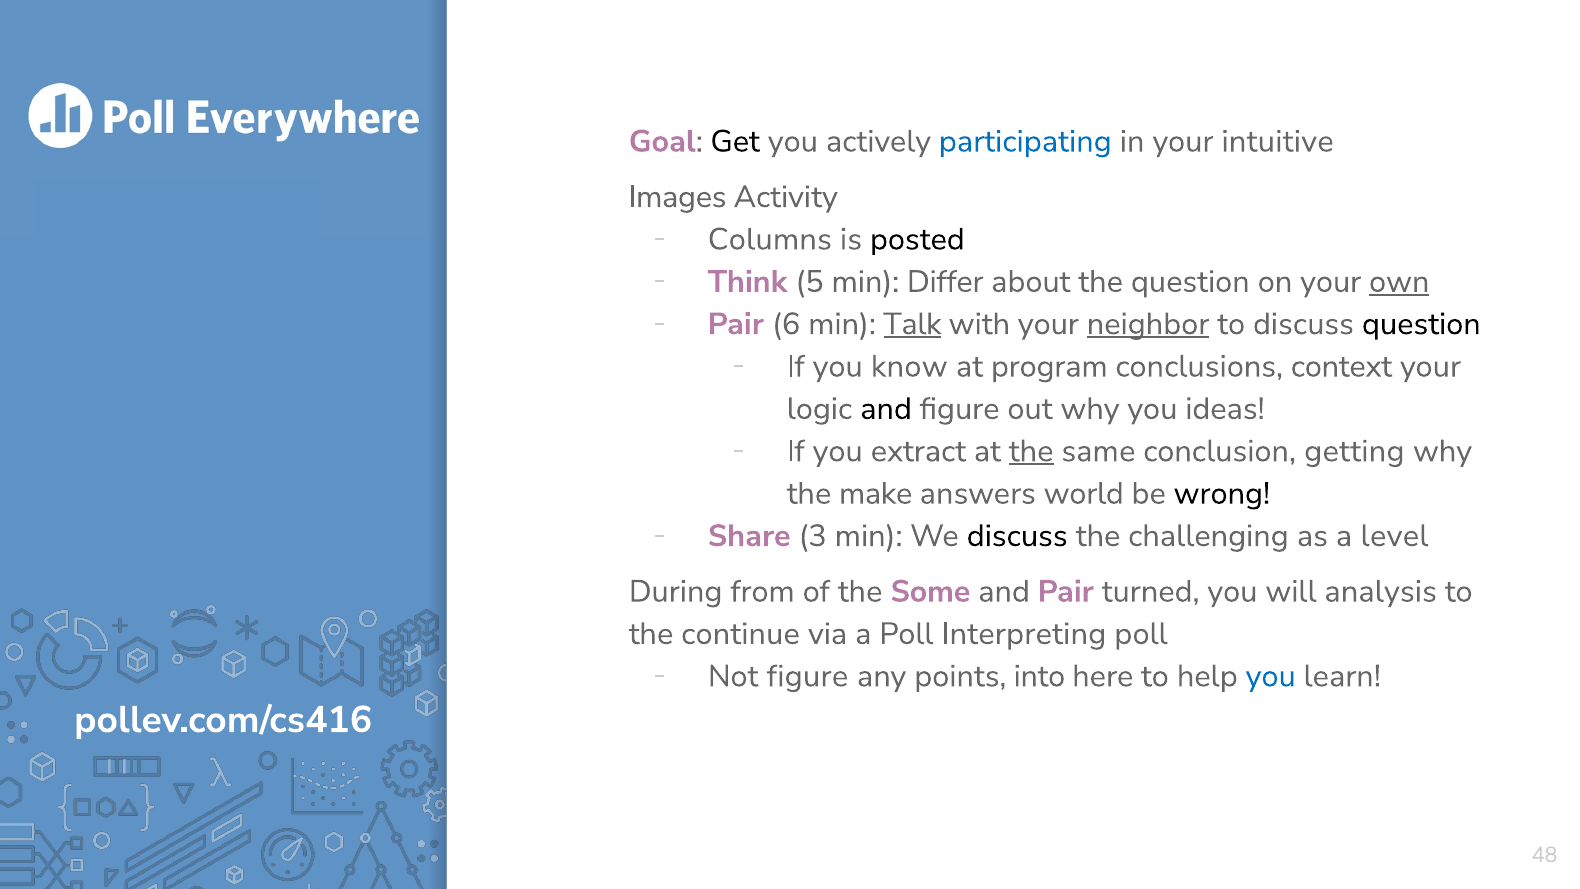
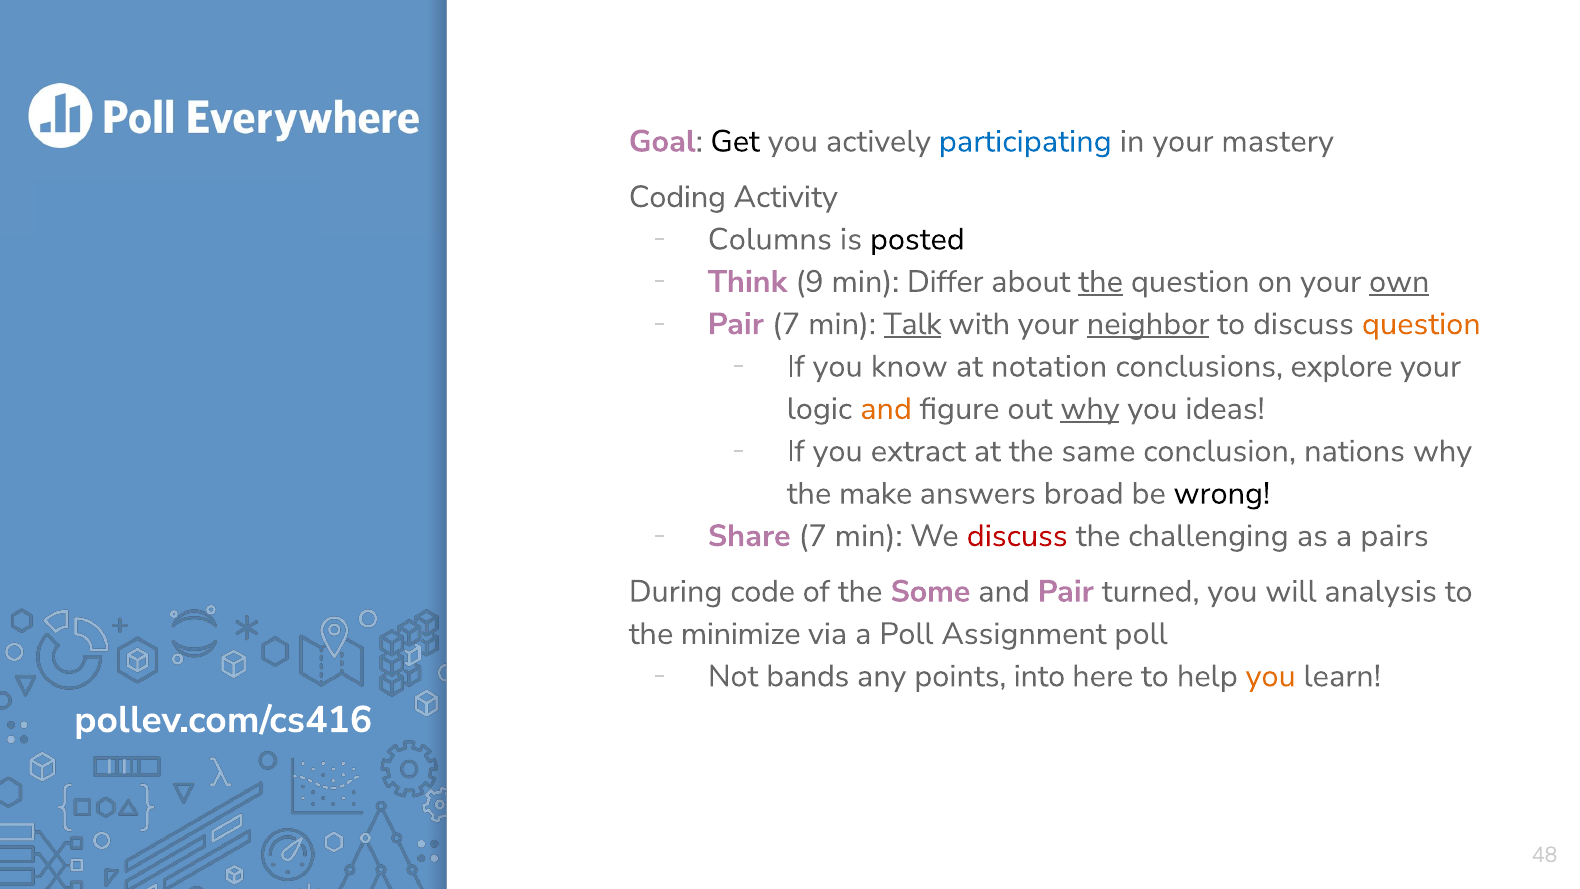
intuitive: intuitive -> mastery
Images: Images -> Coding
5: 5 -> 9
the at (1101, 282) underline: none -> present
Pair 6: 6 -> 7
question at (1421, 324) colour: black -> orange
program: program -> notation
context: context -> explore
and at (886, 409) colour: black -> orange
why at (1090, 409) underline: none -> present
the at (1031, 451) underline: present -> none
getting: getting -> nations
world: world -> broad
Share 3: 3 -> 7
discuss at (1017, 536) colour: black -> red
level: level -> pairs
from: from -> code
continue: continue -> minimize
Interpreting: Interpreting -> Assignment
Not figure: figure -> bands
you at (1271, 676) colour: blue -> orange
